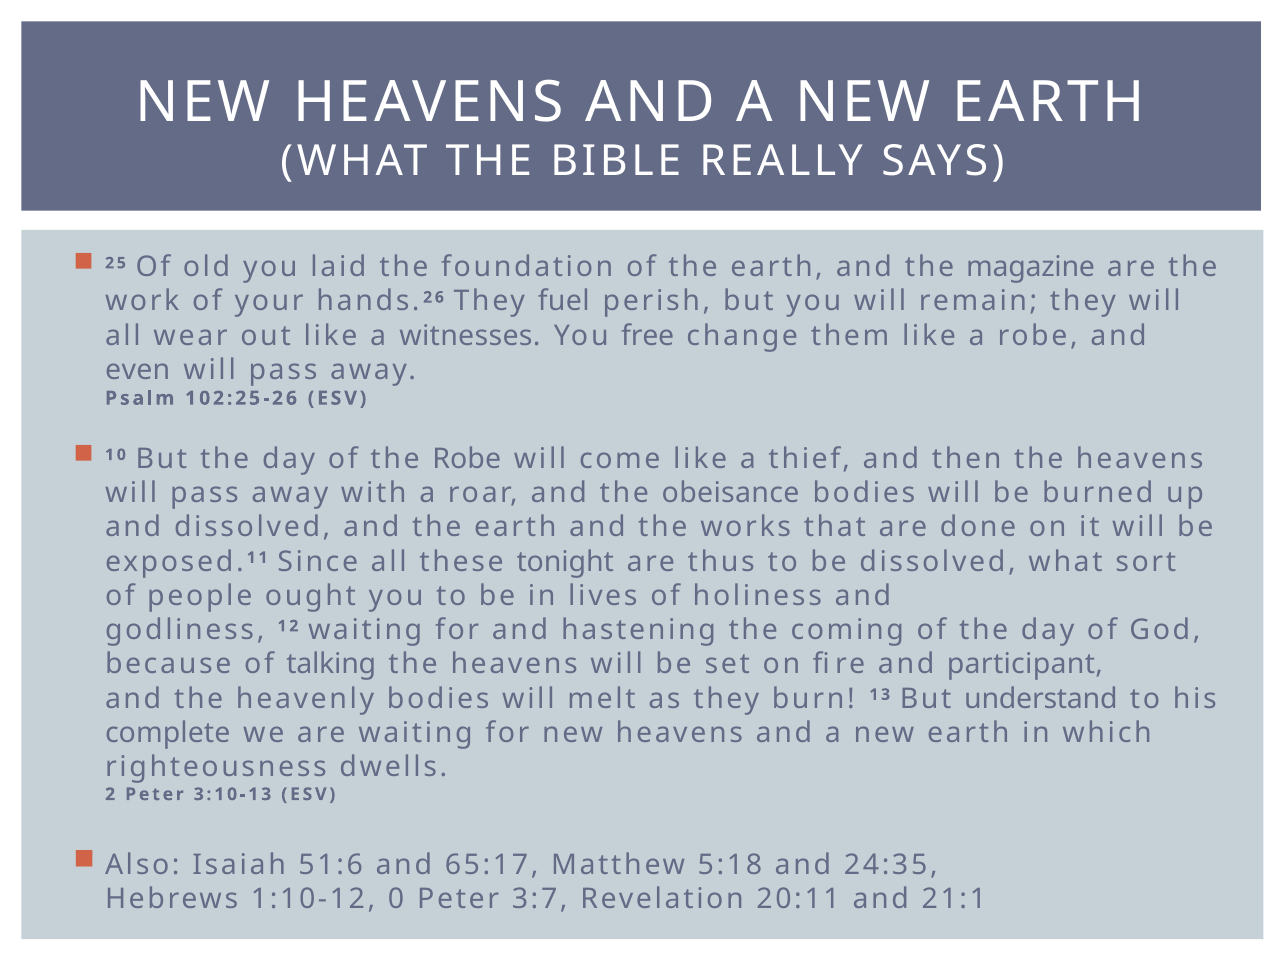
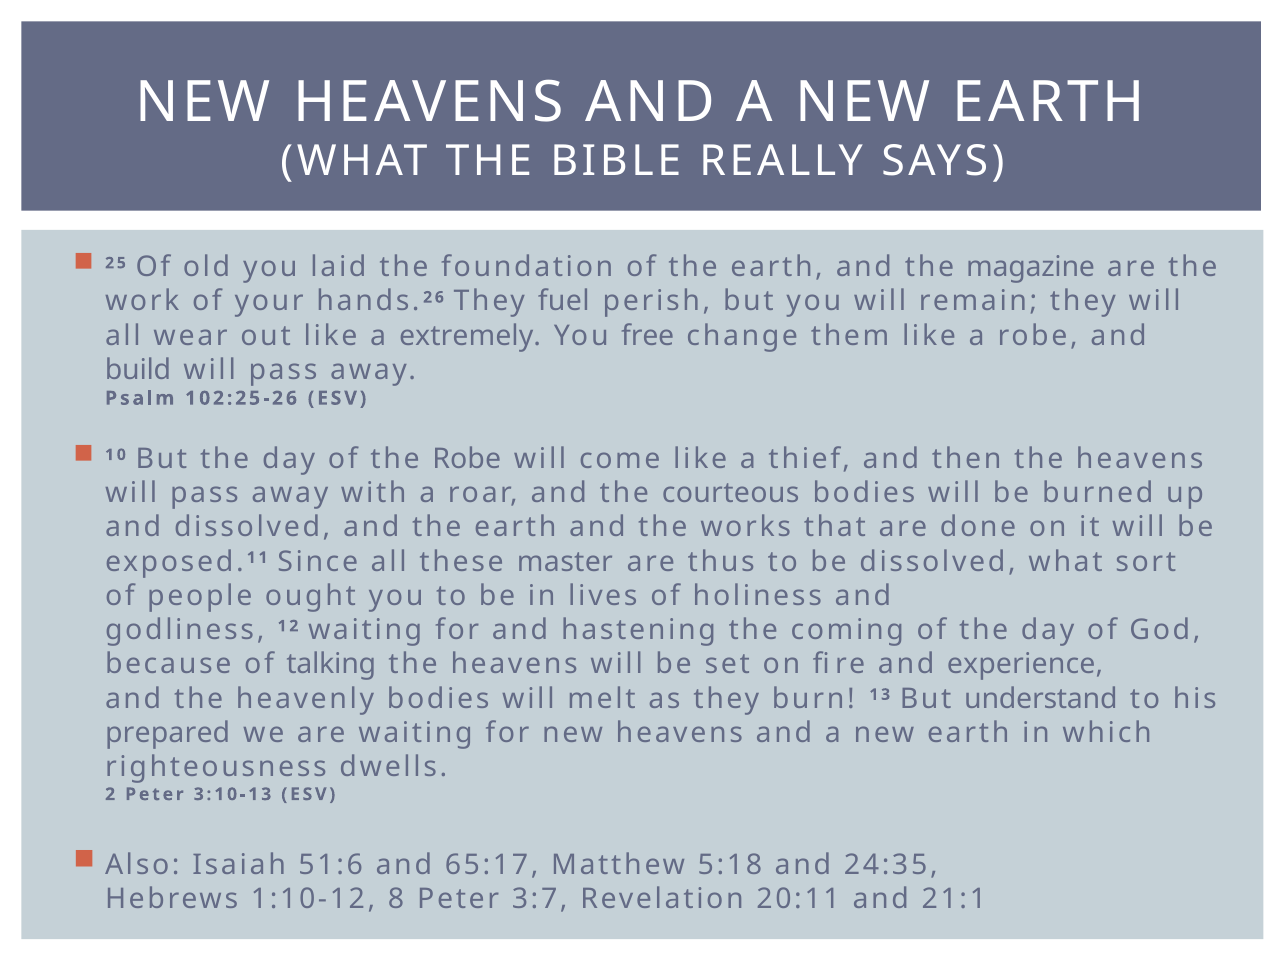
witnesses: witnesses -> extremely
even: even -> build
obeisance: obeisance -> courteous
tonight: tonight -> master
participant: participant -> experience
complete: complete -> prepared
0: 0 -> 8
